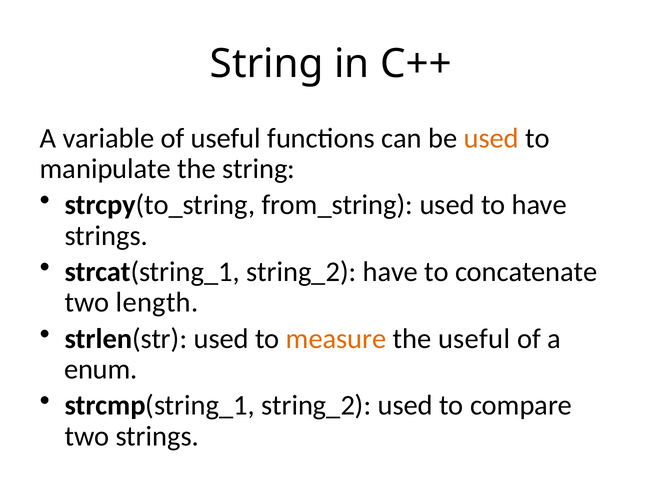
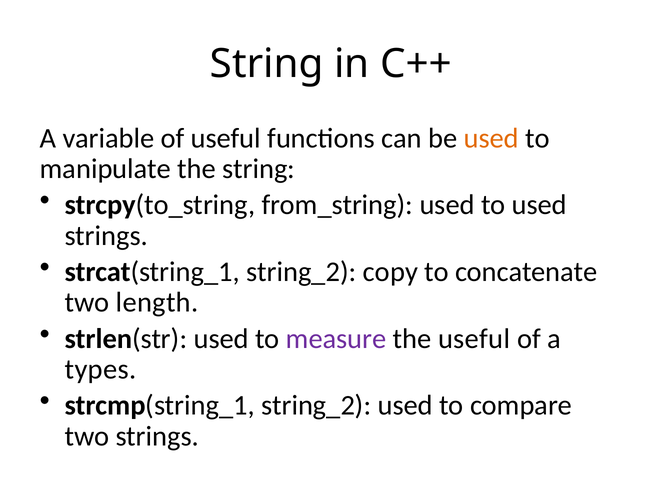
to have: have -> used
string_2 have: have -> copy
measure colour: orange -> purple
enum: enum -> types
